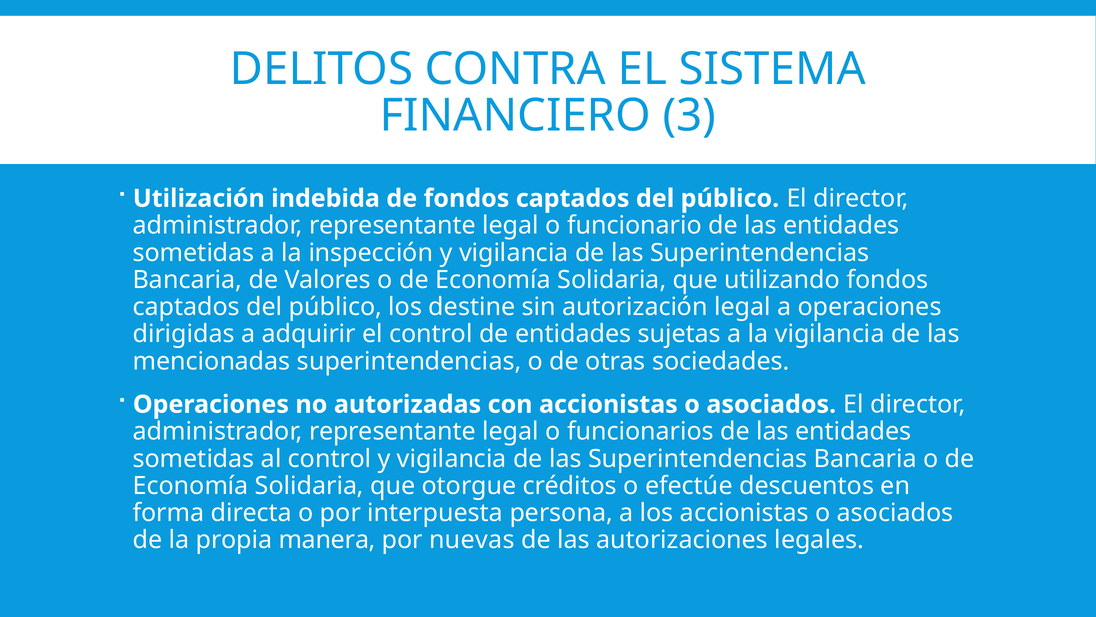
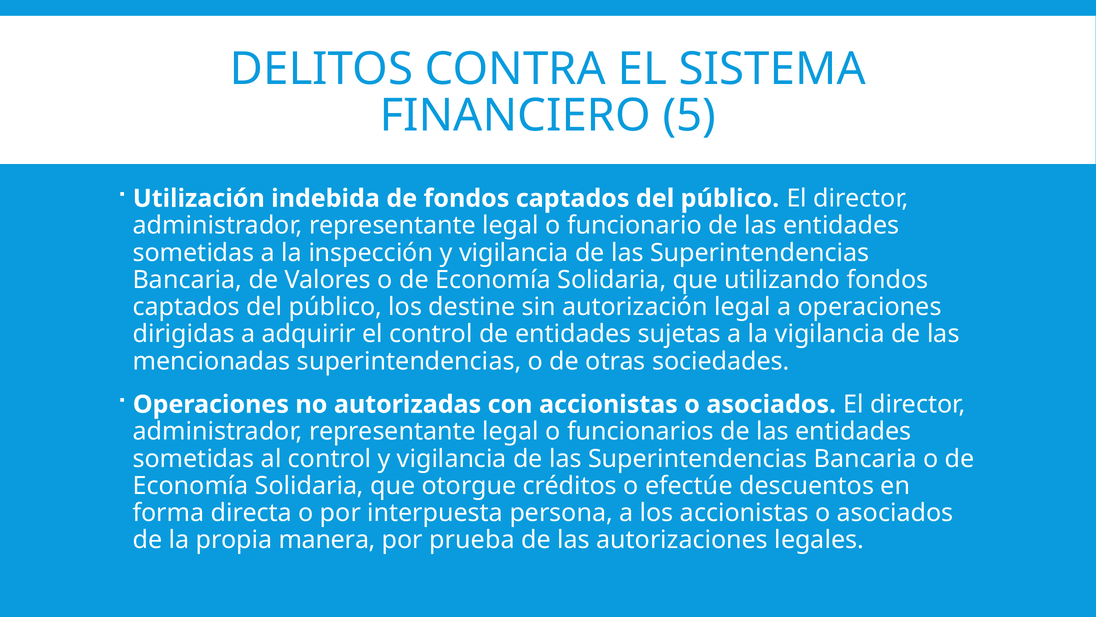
3: 3 -> 5
nuevas: nuevas -> prueba
